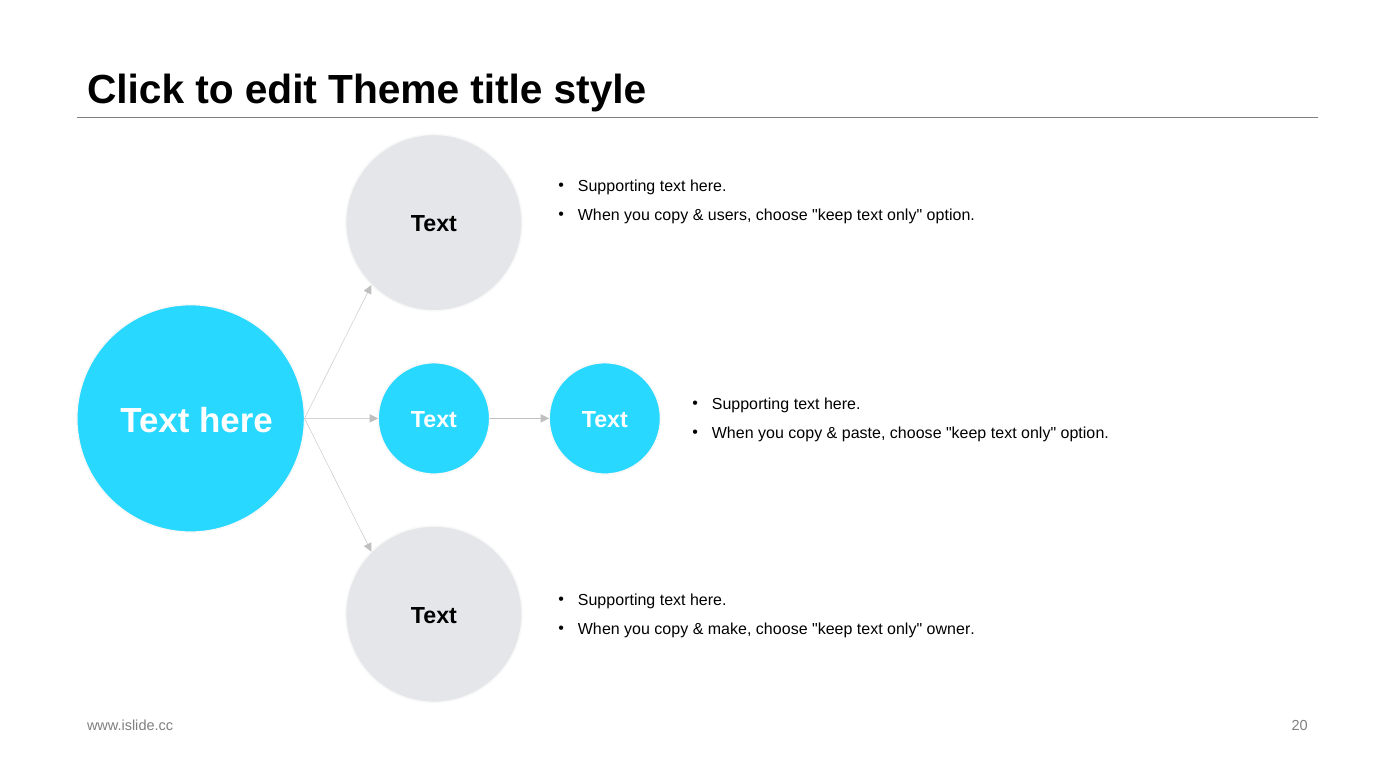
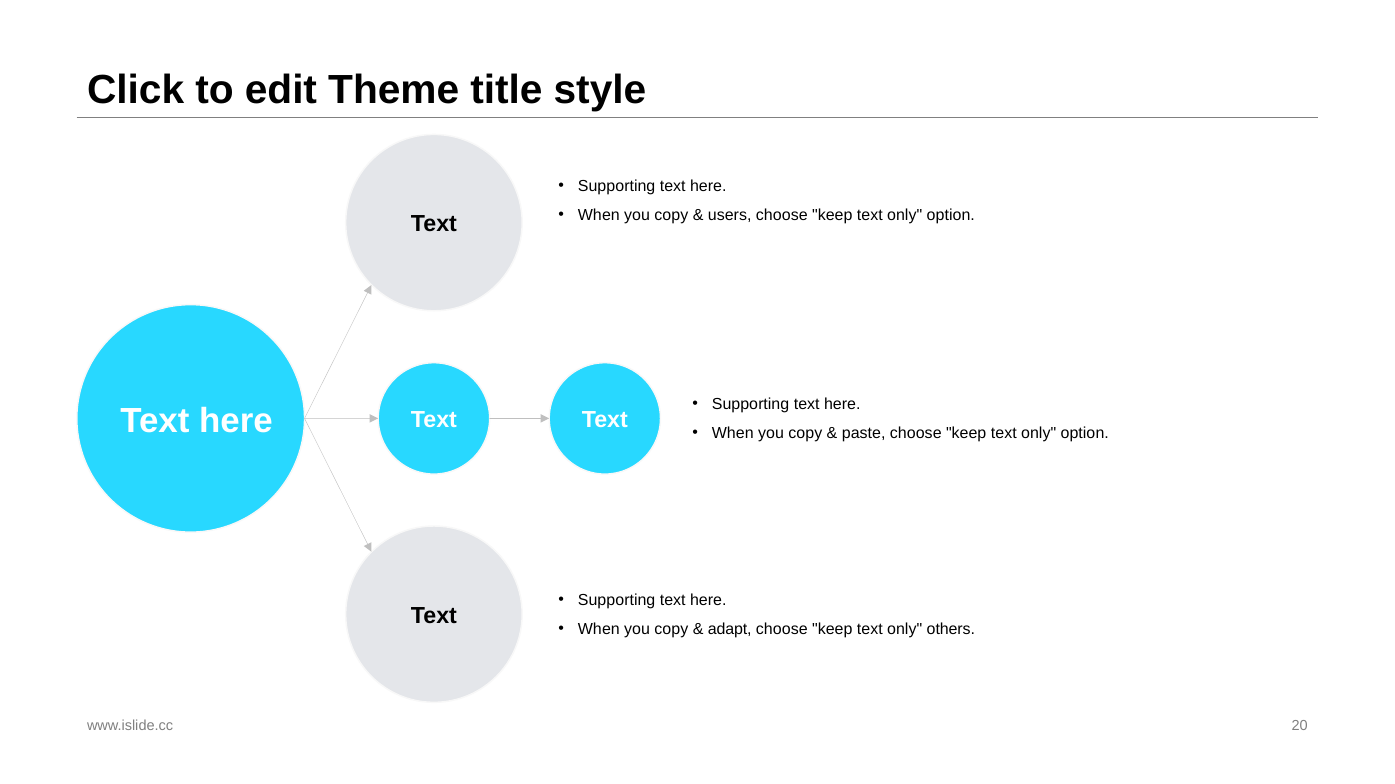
make: make -> adapt
owner: owner -> others
